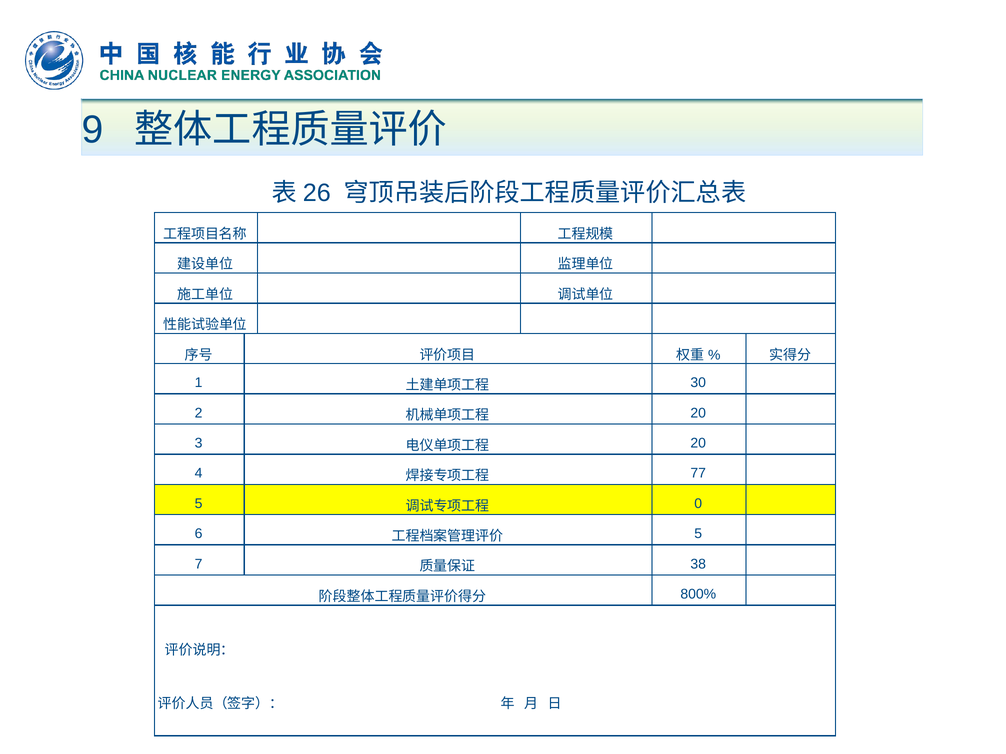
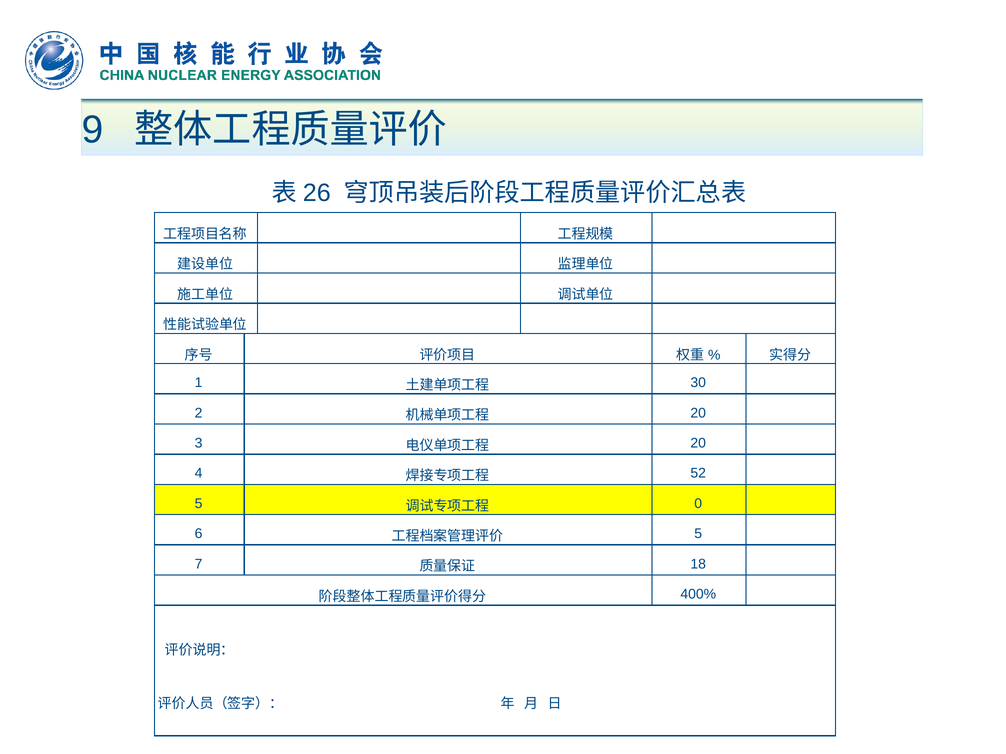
77: 77 -> 52
38: 38 -> 18
800%: 800% -> 400%
